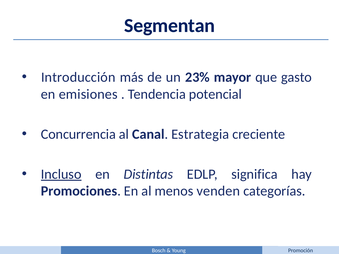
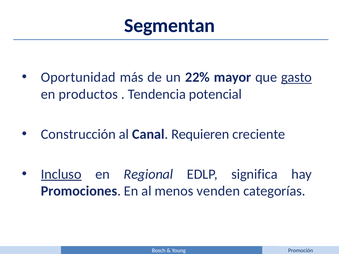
Introducción: Introducción -> Oportunidad
23%: 23% -> 22%
gasto underline: none -> present
emisiones: emisiones -> productos
Concurrencia: Concurrencia -> Construcción
Estrategia: Estrategia -> Requieren
Distintas: Distintas -> Regional
